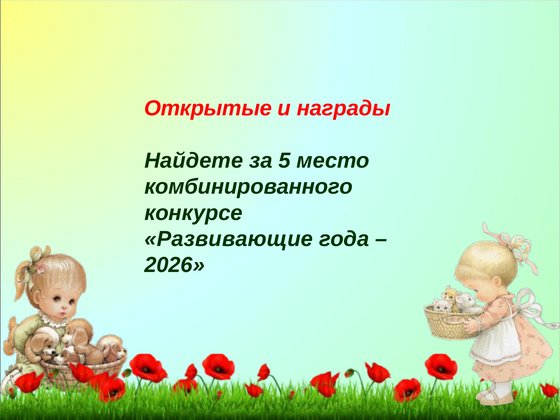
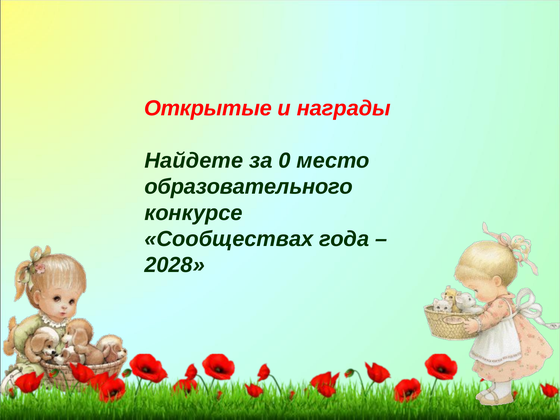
5: 5 -> 0
комбинированного: комбинированного -> образовательного
Развивающие: Развивающие -> Сообществах
2026: 2026 -> 2028
